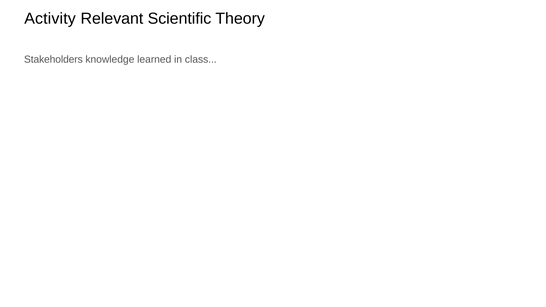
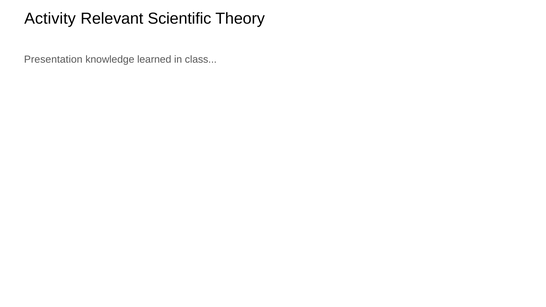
Stakeholders: Stakeholders -> Presentation
